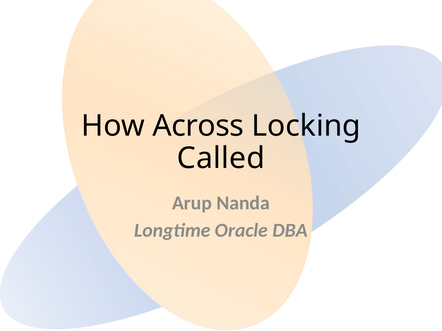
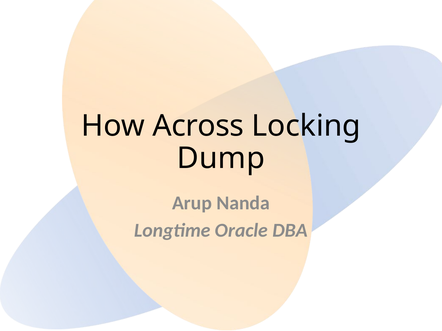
Called: Called -> Dump
